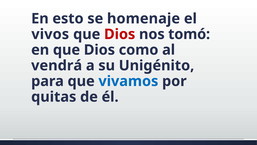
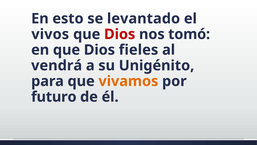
homenaje: homenaje -> levantado
como: como -> fieles
vivamos colour: blue -> orange
quitas: quitas -> futuro
